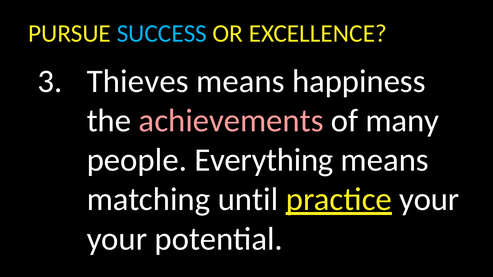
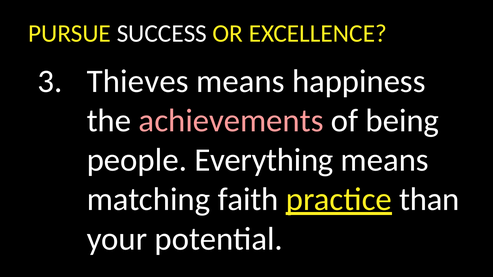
SUCCESS colour: light blue -> white
many: many -> being
until: until -> faith
your at (429, 200): your -> than
